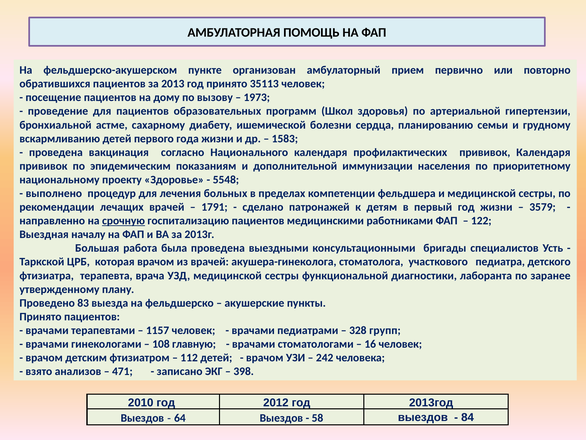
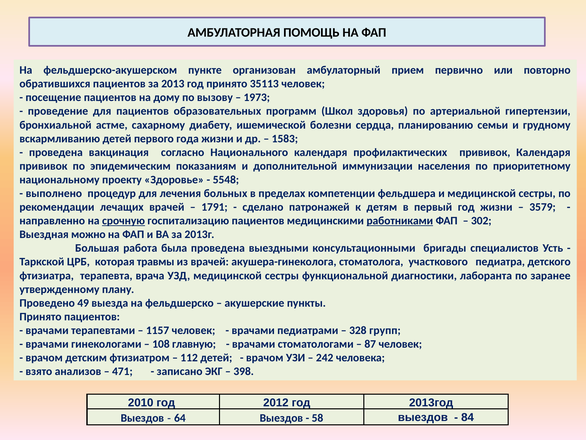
работниками underline: none -> present
122: 122 -> 302
началу: началу -> можно
которая врачом: врачом -> травмы
83: 83 -> 49
16: 16 -> 87
